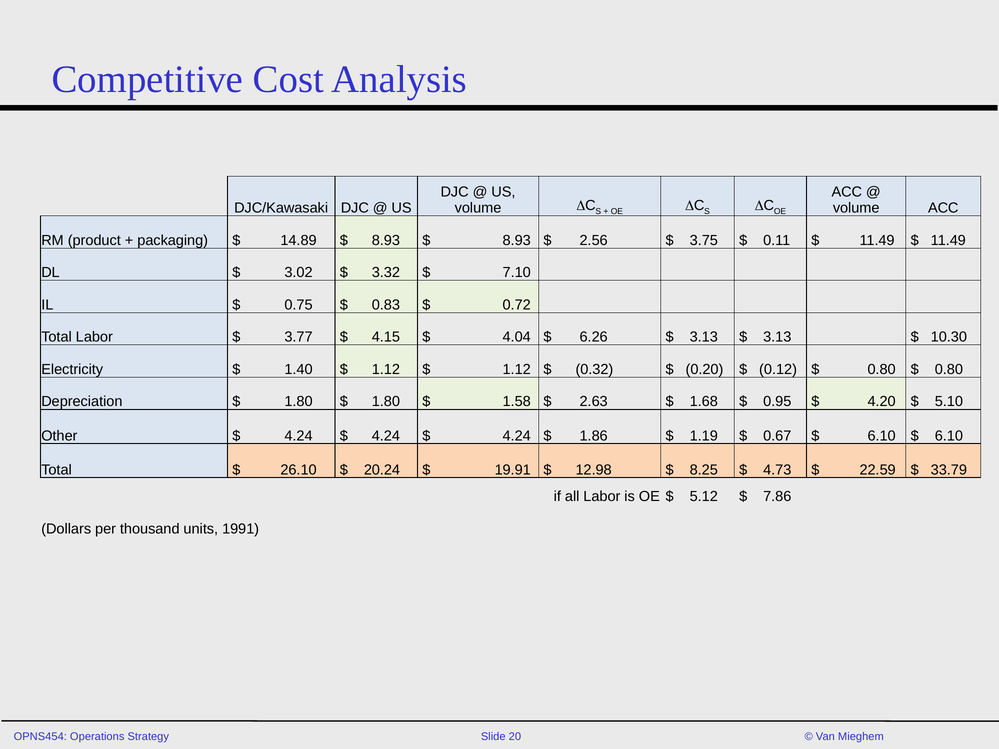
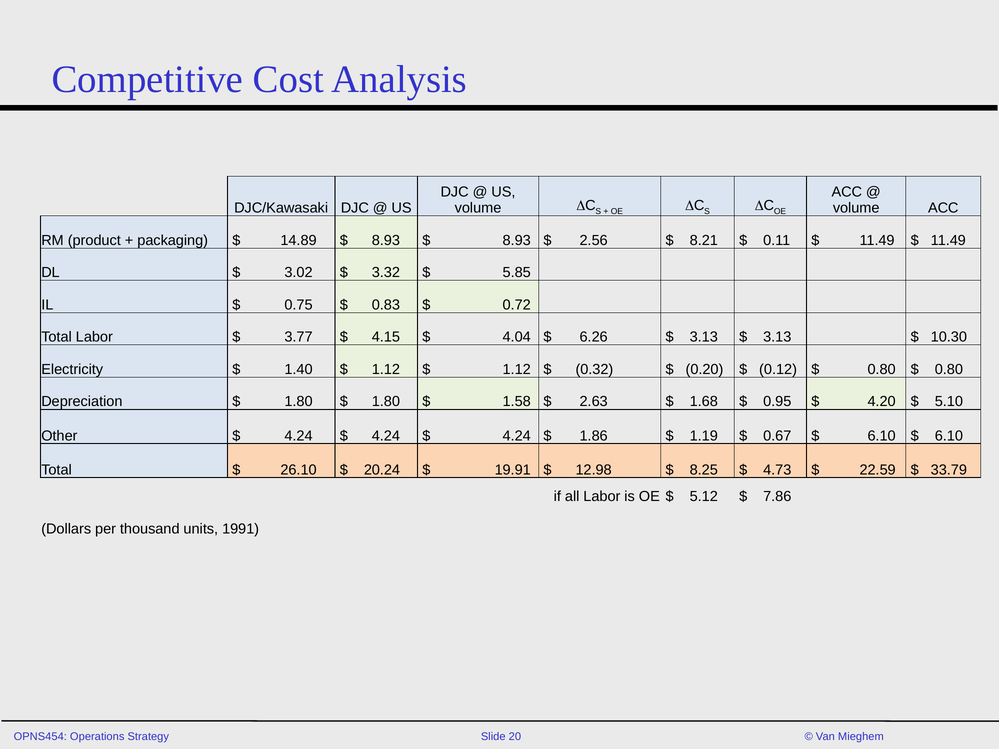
3.75: 3.75 -> 8.21
7.10: 7.10 -> 5.85
